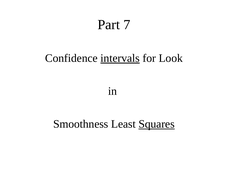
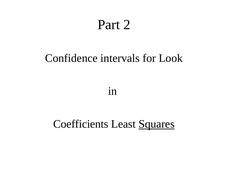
7: 7 -> 2
intervals underline: present -> none
Smoothness: Smoothness -> Coefficients
